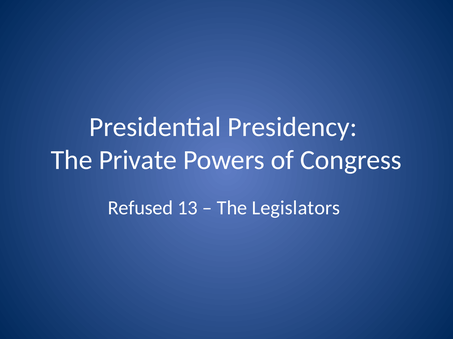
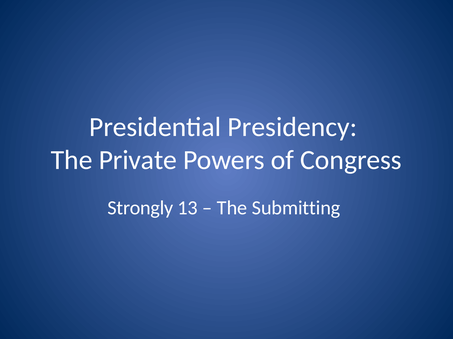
Refused: Refused -> Strongly
Legislators: Legislators -> Submitting
